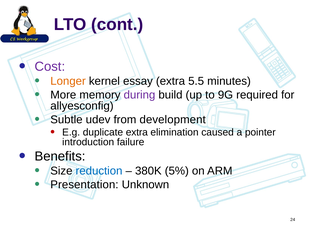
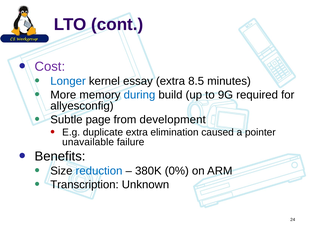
Longer colour: orange -> blue
5.5: 5.5 -> 8.5
during colour: purple -> blue
udev: udev -> page
introduction: introduction -> unavailable
5%: 5% -> 0%
Presentation: Presentation -> Transcription
